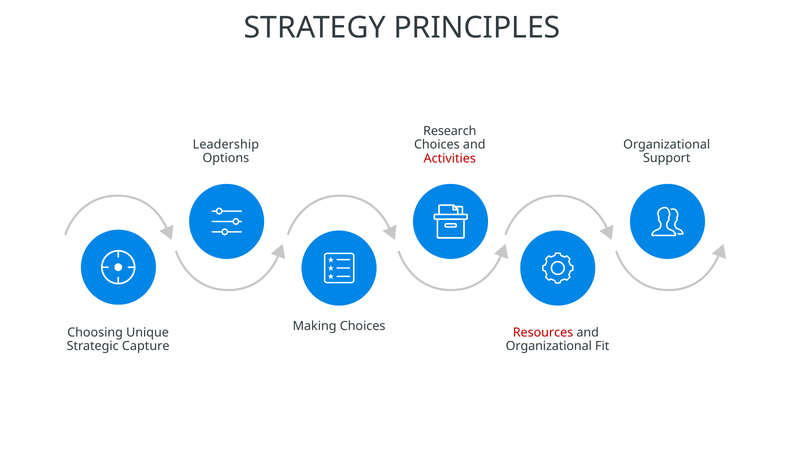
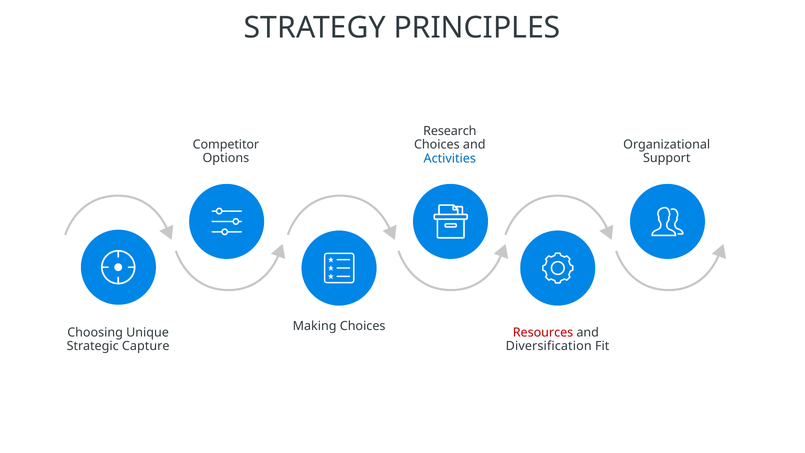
Leadership: Leadership -> Competitor
Activities colour: red -> blue
Organizational at (549, 346): Organizational -> Diversification
